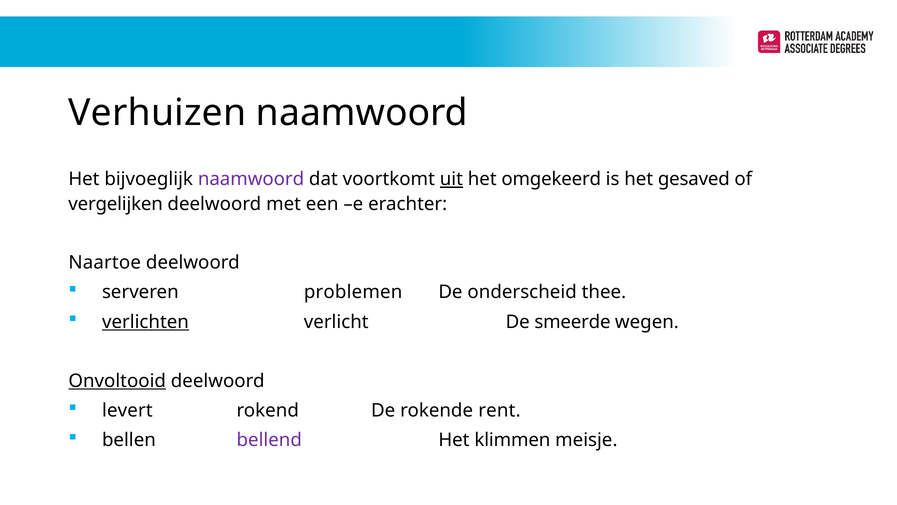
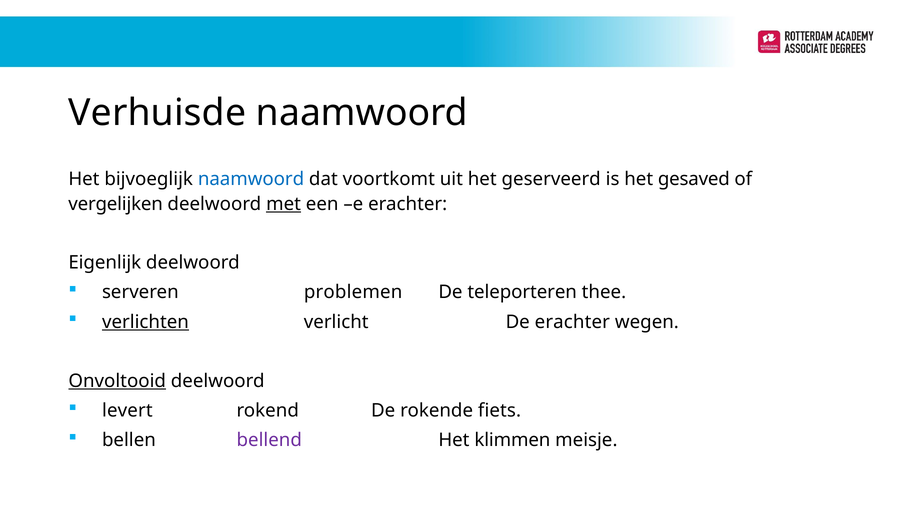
Verhuizen: Verhuizen -> Verhuisde
naamwoord at (251, 179) colour: purple -> blue
uit underline: present -> none
omgekeerd: omgekeerd -> geserveerd
met underline: none -> present
Naartoe: Naartoe -> Eigenlijk
onderscheid: onderscheid -> teleporteren
De smeerde: smeerde -> erachter
rent: rent -> fiets
